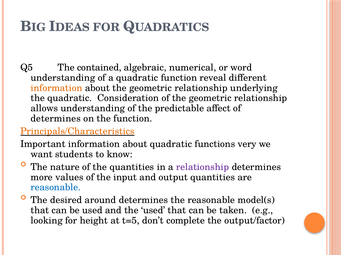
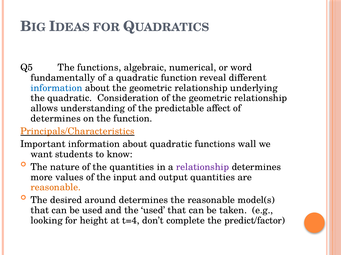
The contained: contained -> functions
understanding at (63, 78): understanding -> fundamentally
information at (57, 88) colour: orange -> blue
very: very -> wall
reasonable at (56, 188) colour: blue -> orange
t=5: t=5 -> t=4
output/factor: output/factor -> predict/factor
